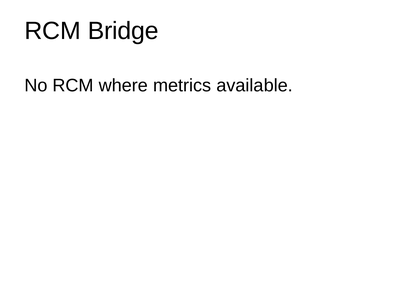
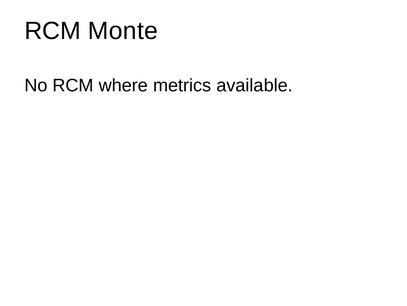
Bridge: Bridge -> Monte
